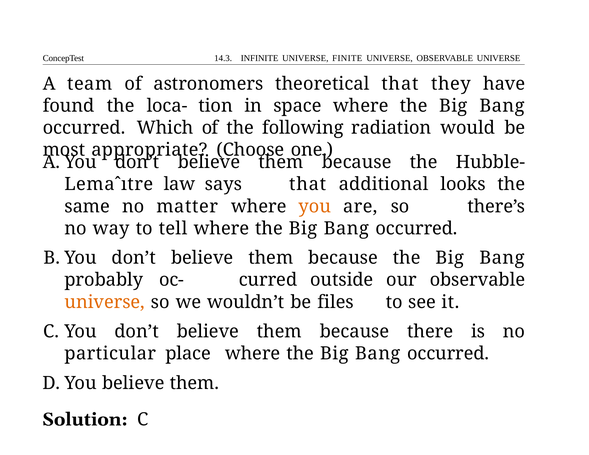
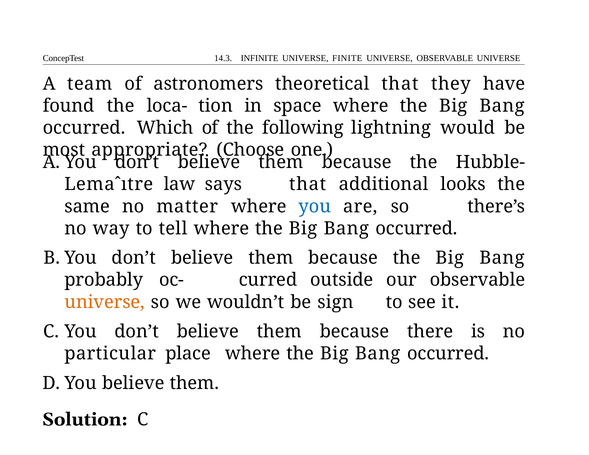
radiation: radiation -> lightning
you at (315, 206) colour: orange -> blue
files: files -> sign
